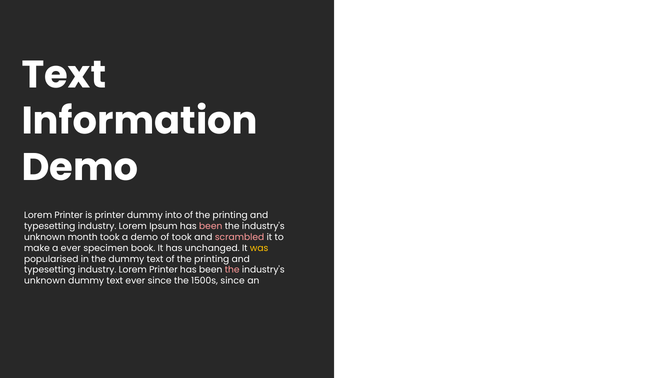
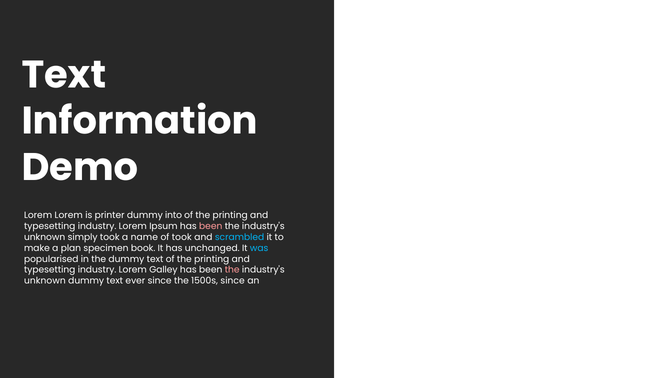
Printer at (69, 215): Printer -> Lorem
month: month -> simply
a demo: demo -> name
scrambled colour: pink -> light blue
a ever: ever -> plan
was colour: yellow -> light blue
industry Lorem Printer: Printer -> Galley
